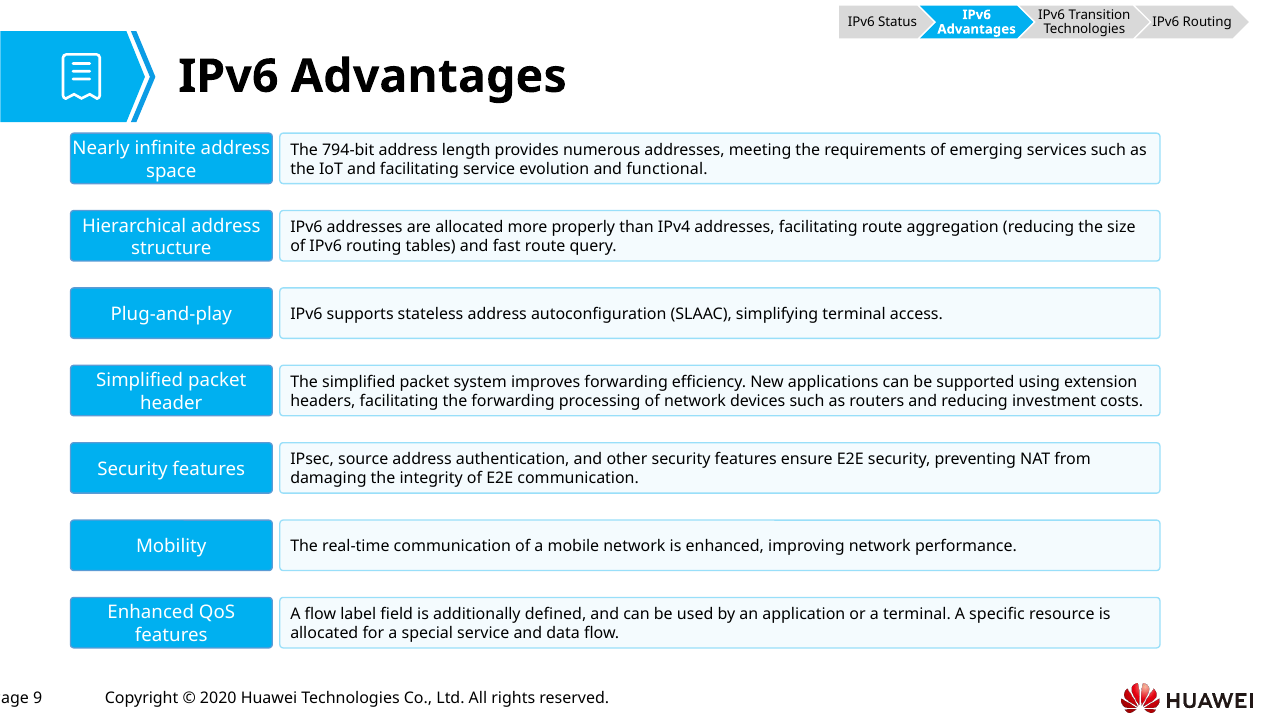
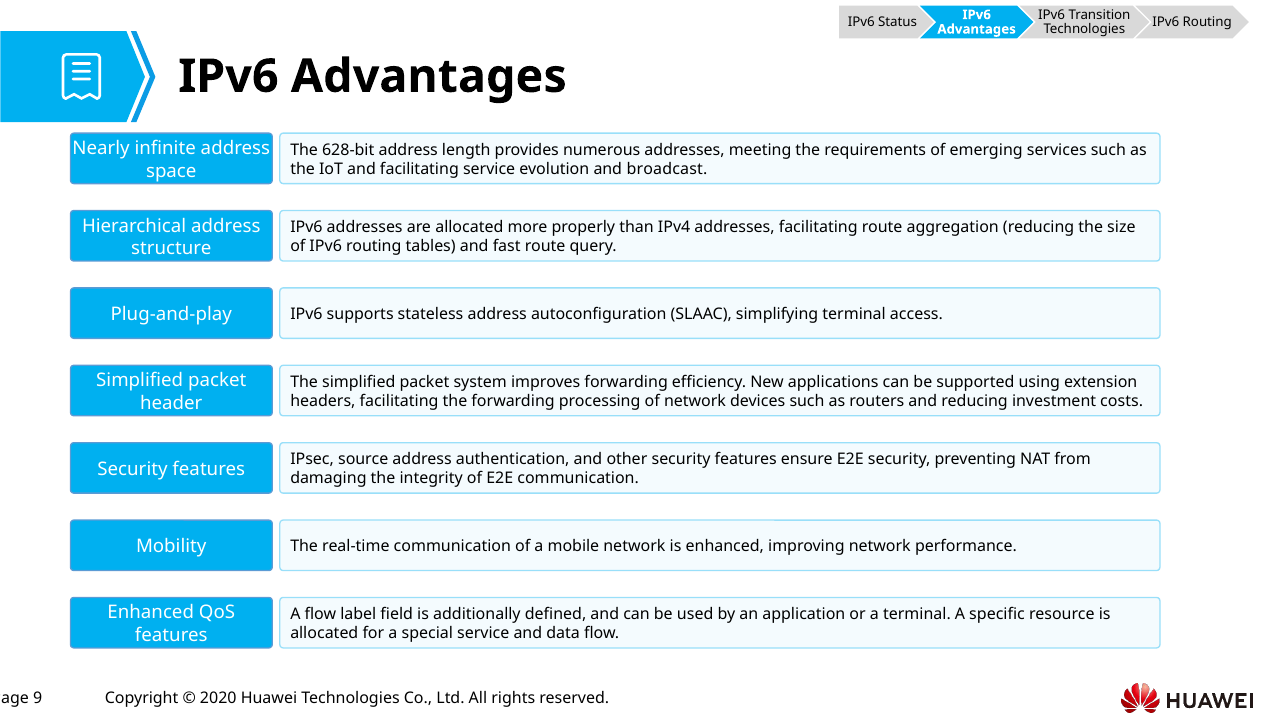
794-bit: 794-bit -> 628-bit
functional: functional -> broadcast
